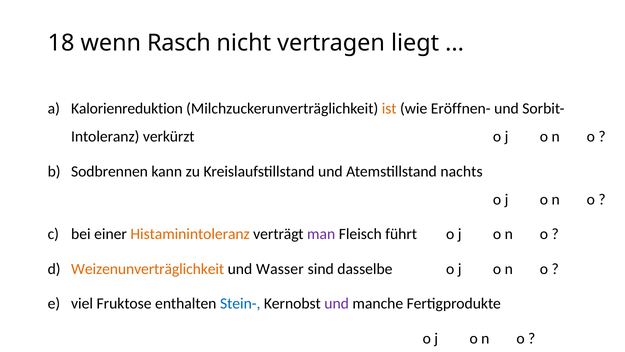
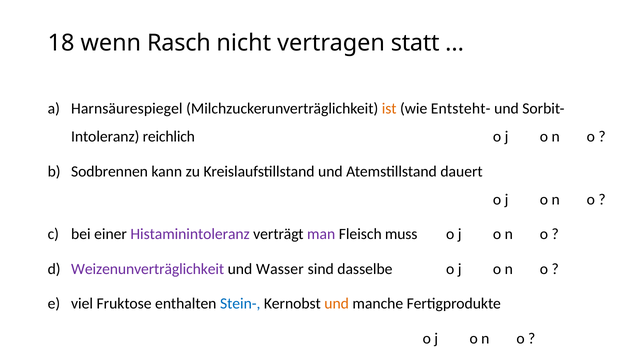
liegt: liegt -> statt
Kalorienreduktion: Kalorienreduktion -> Harnsäurespiegel
Eröffnen-: Eröffnen- -> Entsteht-
verkürzt: verkürzt -> reichlich
nachts: nachts -> dauert
Histaminintoleranz colour: orange -> purple
führt: führt -> muss
Weizenunverträglichkeit colour: orange -> purple
und at (337, 303) colour: purple -> orange
